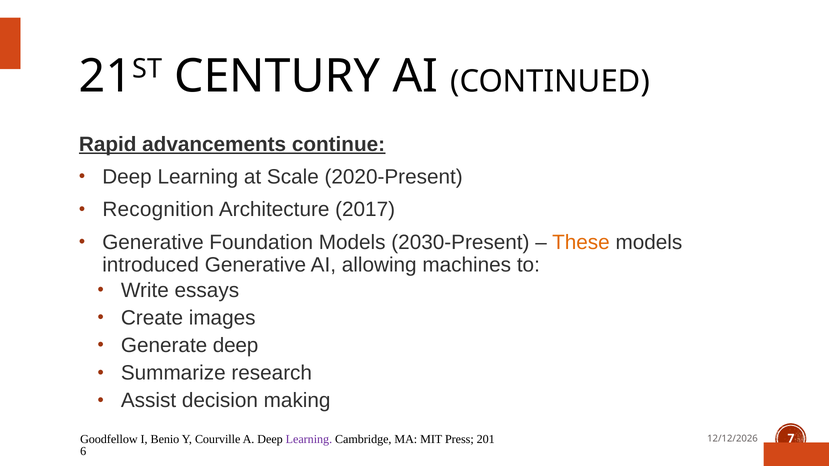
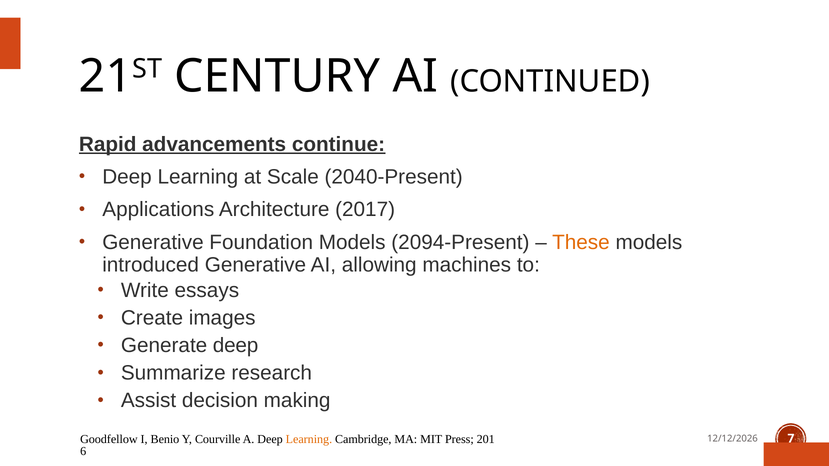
2020-Present: 2020-Present -> 2040-Present
Recognition: Recognition -> Applications
2030-Present: 2030-Present -> 2094-Present
Learning at (309, 440) colour: purple -> orange
